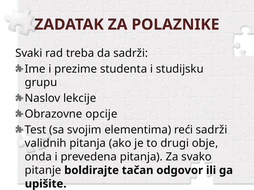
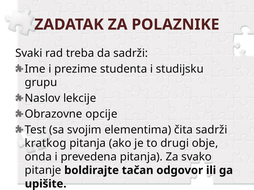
reći: reći -> čita
validnih: validnih -> kratkog
